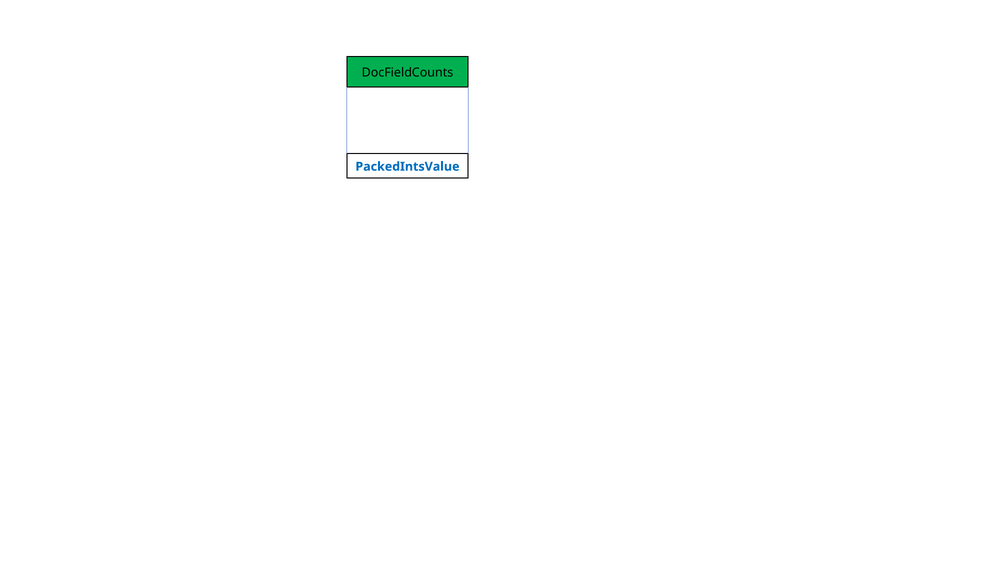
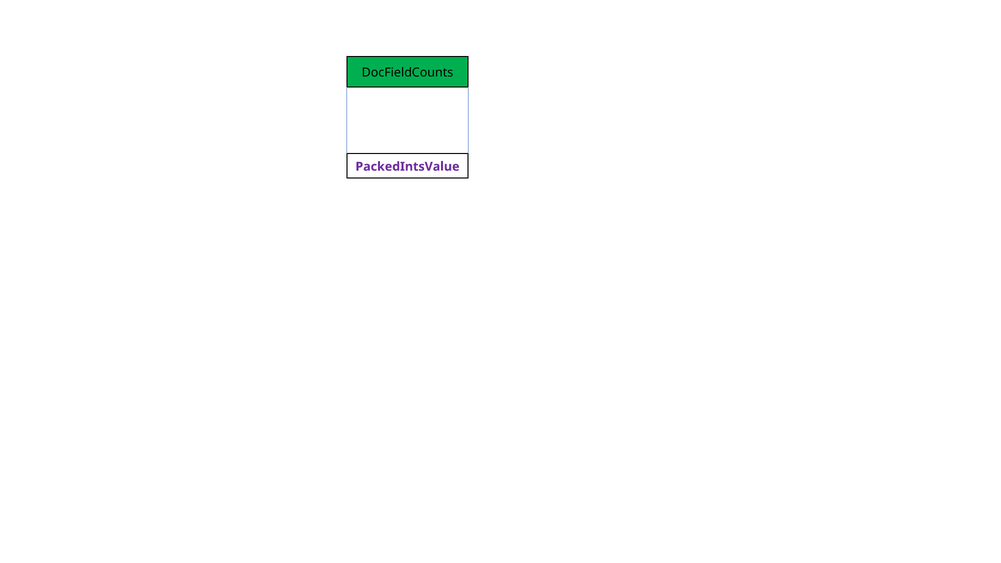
PackedIntsValue colour: blue -> purple
